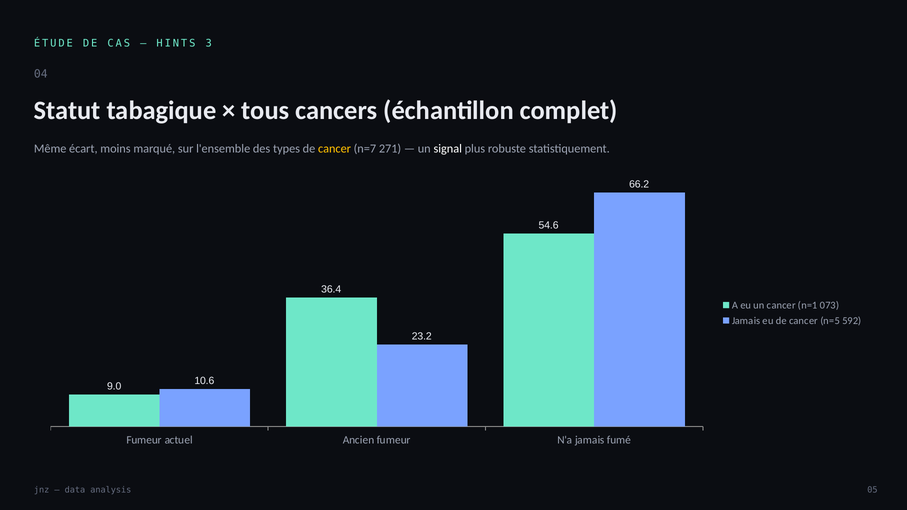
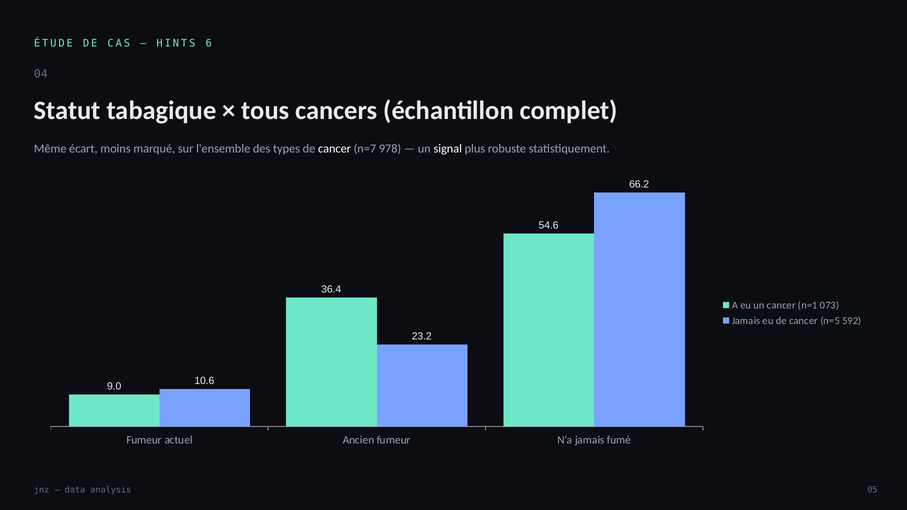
3: 3 -> 6
cancer at (335, 149) colour: yellow -> white
271: 271 -> 978
